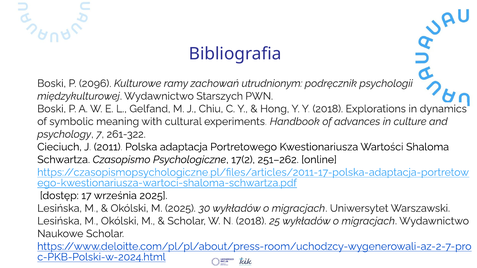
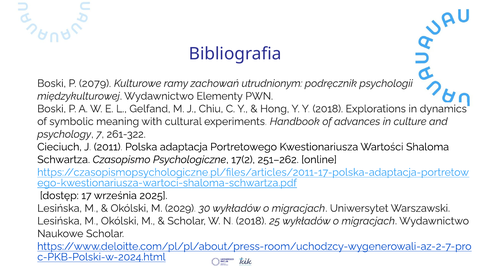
2096: 2096 -> 2079
Starszych: Starszych -> Elementy
M 2025: 2025 -> 2029
